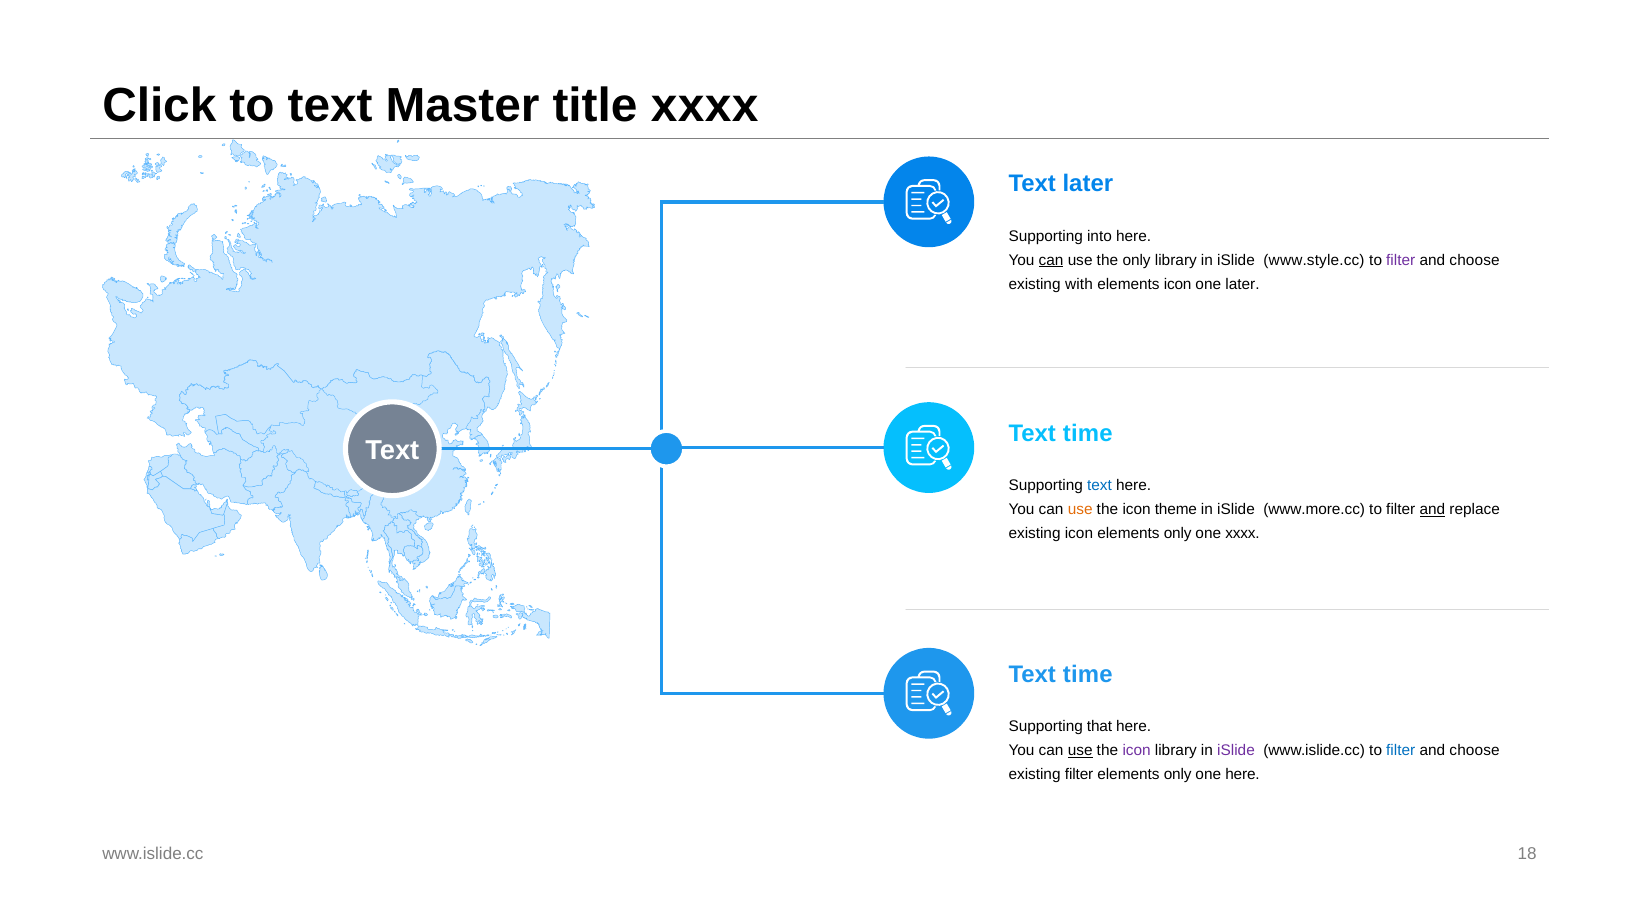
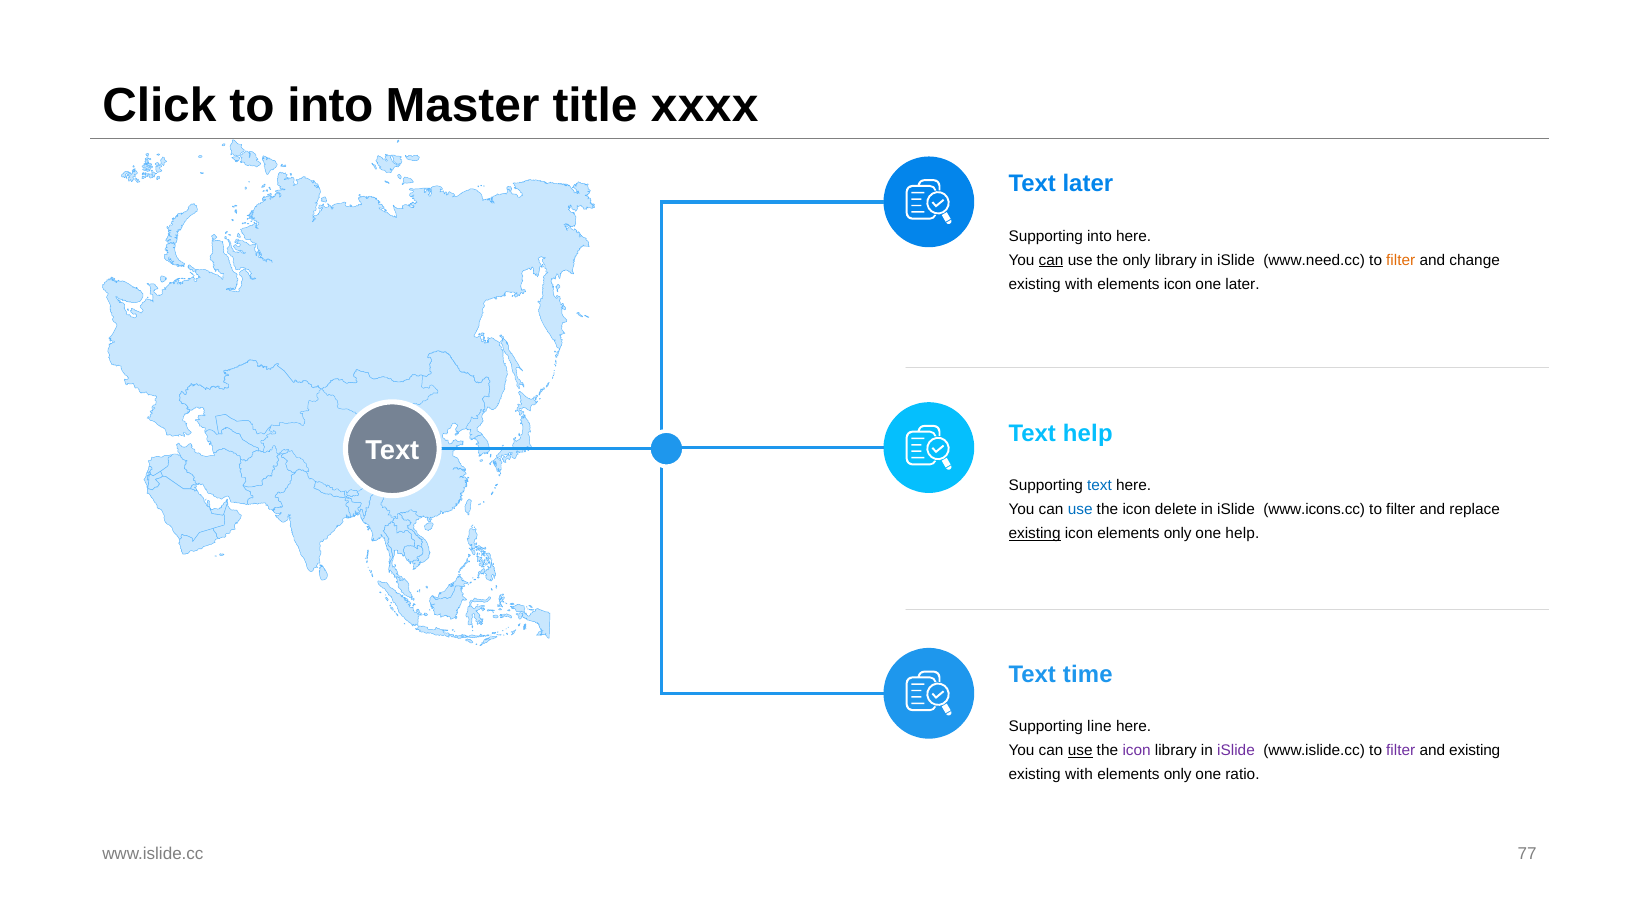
to text: text -> into
www.style.cc: www.style.cc -> www.need.cc
filter at (1401, 260) colour: purple -> orange
choose at (1475, 260): choose -> change
time at (1088, 434): time -> help
use at (1080, 510) colour: orange -> blue
theme: theme -> delete
www.more.cc: www.more.cc -> www.icons.cc
and at (1432, 510) underline: present -> none
existing at (1035, 534) underline: none -> present
one xxxx: xxxx -> help
that: that -> line
filter at (1401, 750) colour: blue -> purple
choose at (1475, 750): choose -> existing
filter at (1079, 774): filter -> with
one here: here -> ratio
18: 18 -> 77
